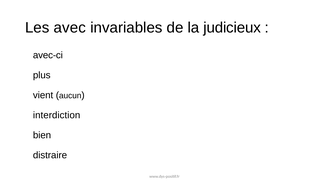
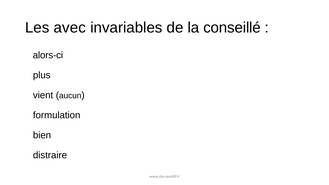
judicieux: judicieux -> conseillé
avec-ci: avec-ci -> alors-ci
interdiction: interdiction -> formulation
